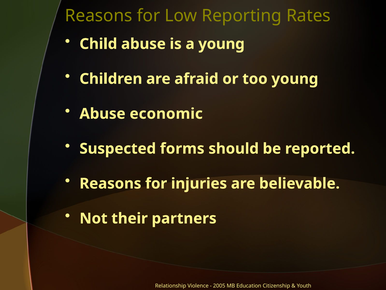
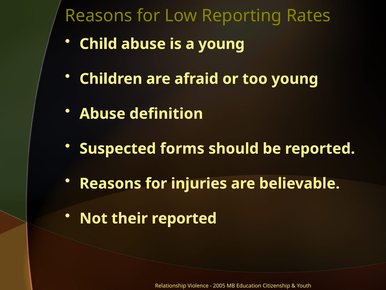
economic: economic -> definition
their partners: partners -> reported
